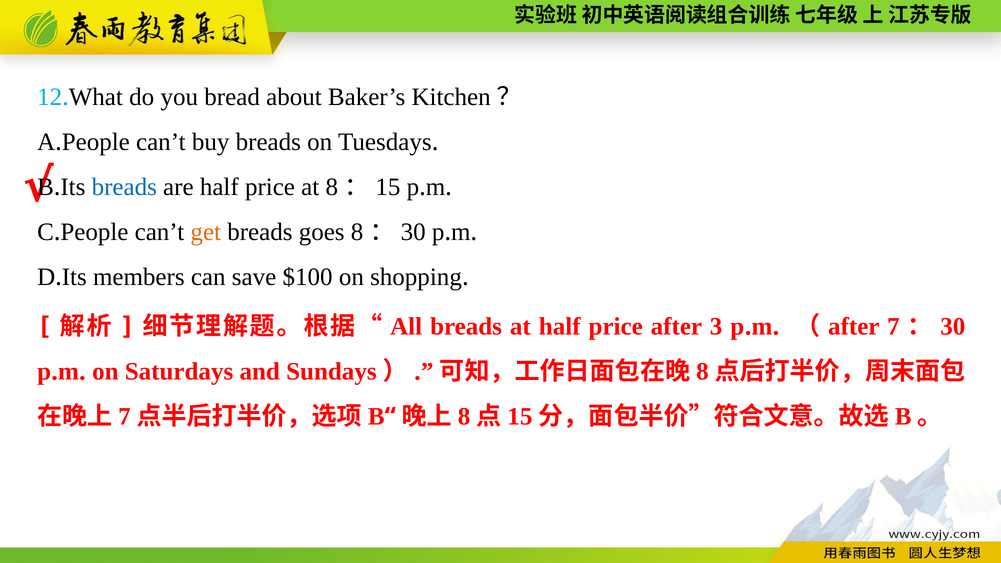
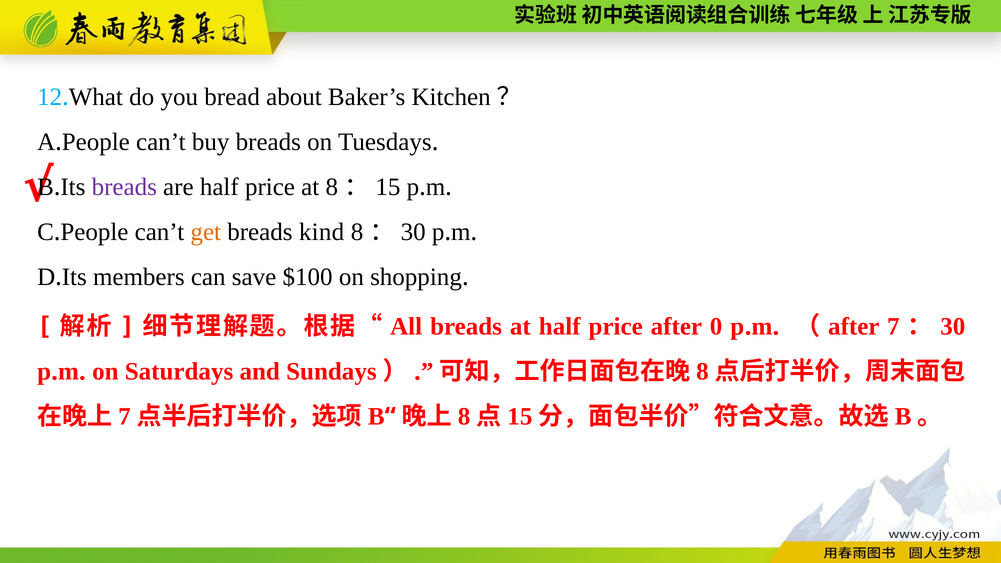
breads at (124, 187) colour: blue -> purple
goes: goes -> kind
3: 3 -> 0
